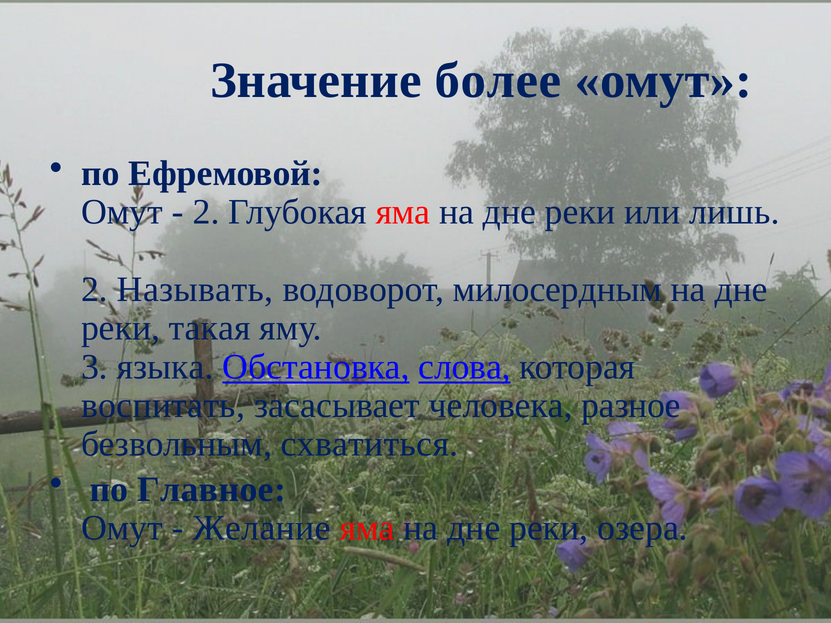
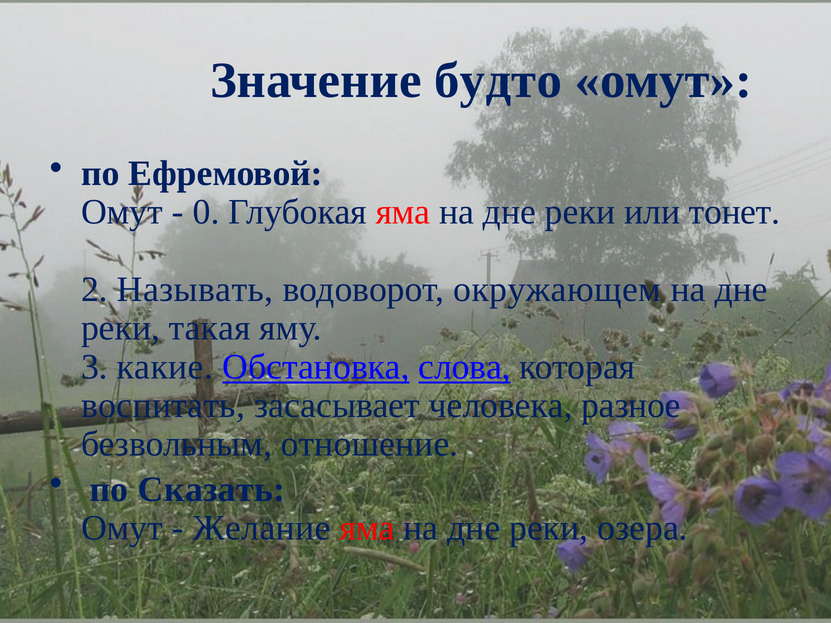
более: более -> будто
2 at (206, 212): 2 -> 0
лишь: лишь -> тонет
милосердным: милосердным -> окружающем
языка: языка -> какие
схватиться: схватиться -> отношение
Главное: Главное -> Сказать
